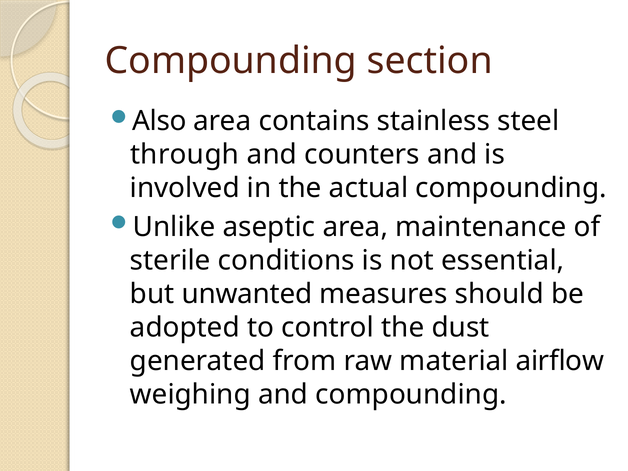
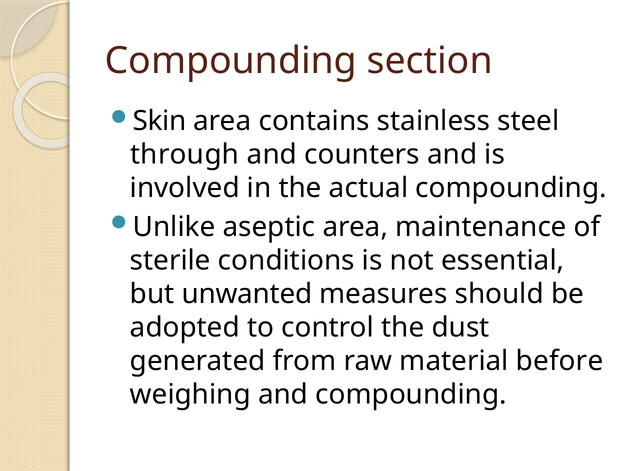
Also: Also -> Skin
airflow: airflow -> before
